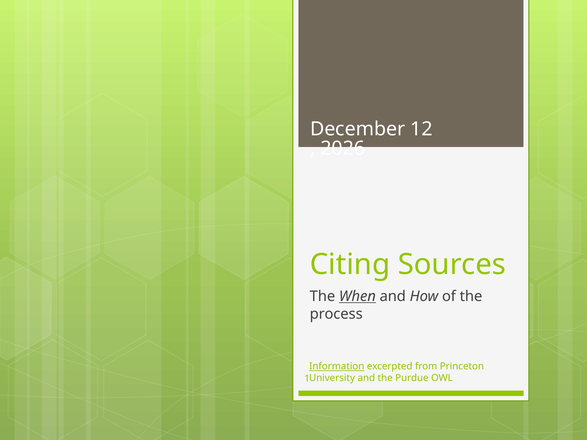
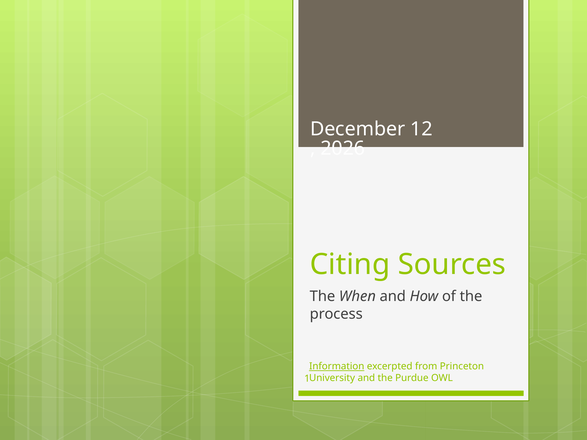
When underline: present -> none
